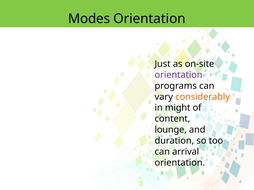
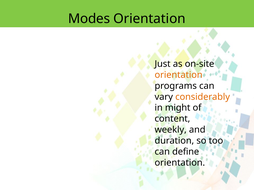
orientation at (179, 75) colour: purple -> orange
lounge: lounge -> weekly
arrival: arrival -> define
